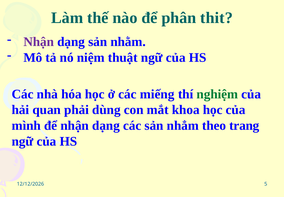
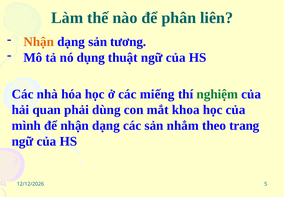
thit: thit -> liên
Nhận at (39, 42) colour: purple -> orange
nhằm: nhằm -> tương
niệm: niệm -> dụng
